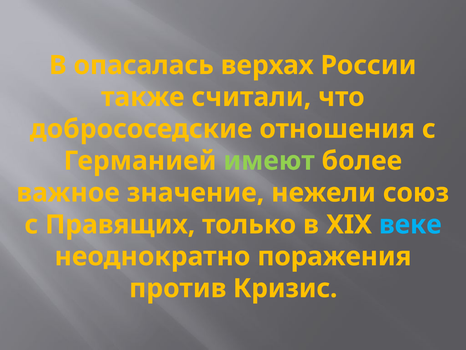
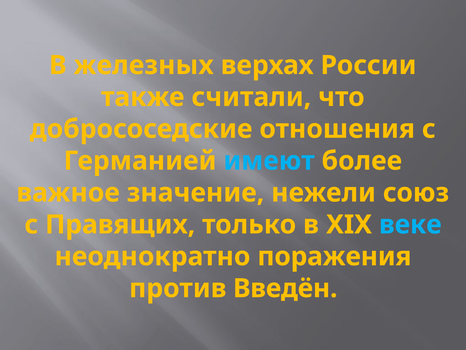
опасалась: опасалась -> железных
имеют colour: light green -> light blue
Кризис: Кризис -> Введён
